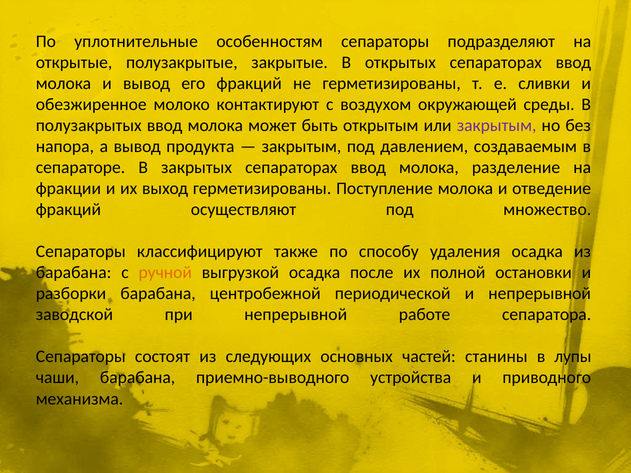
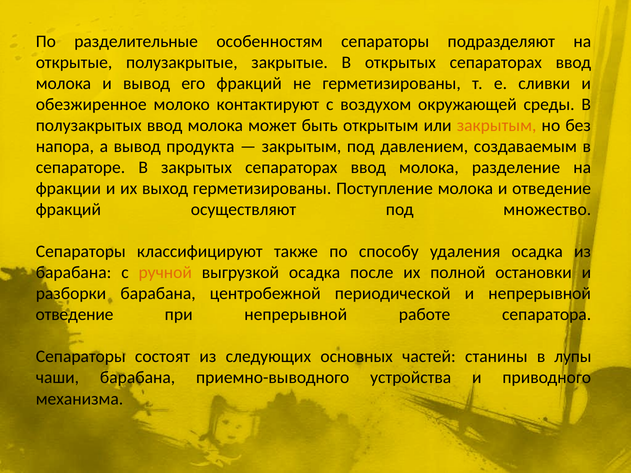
уплотнительные: уплотнительные -> разделительные
закрытым at (497, 125) colour: purple -> orange
заводской at (74, 315): заводской -> отведение
